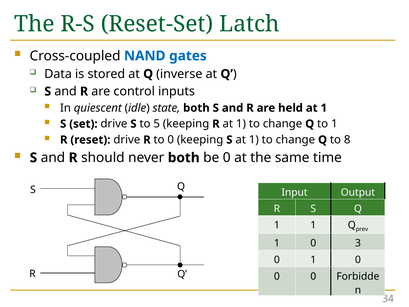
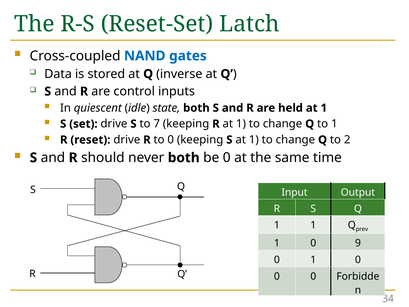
5: 5 -> 7
8: 8 -> 2
3: 3 -> 9
